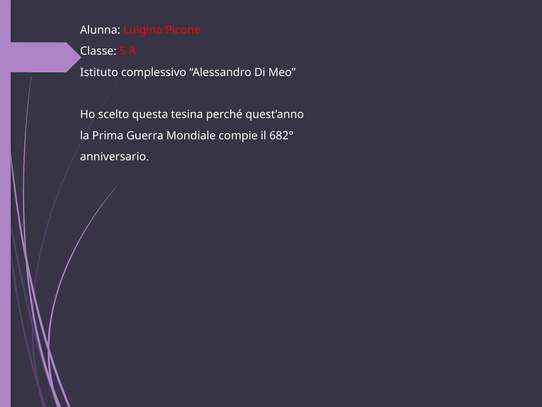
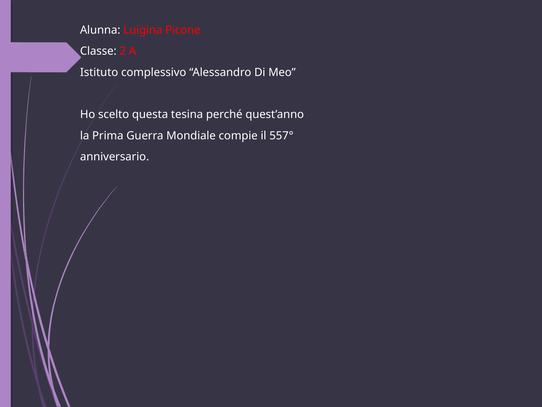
5: 5 -> 2
682°: 682° -> 557°
